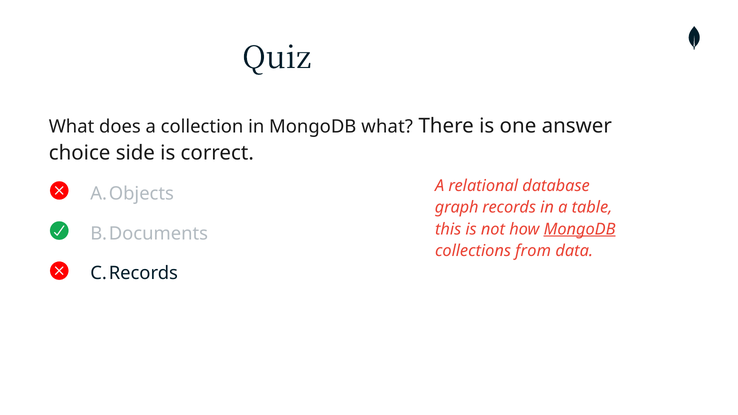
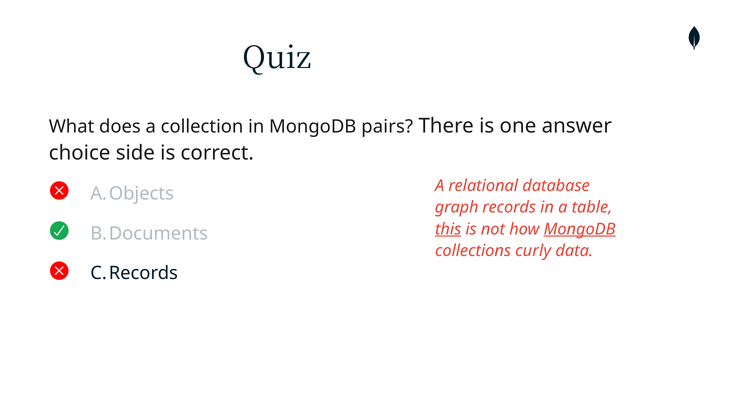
MongoDB what: what -> pairs
this underline: none -> present
from: from -> curly
